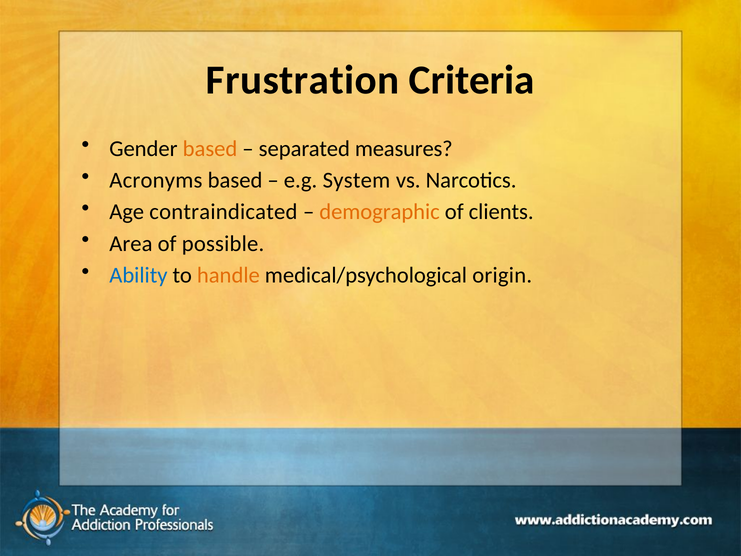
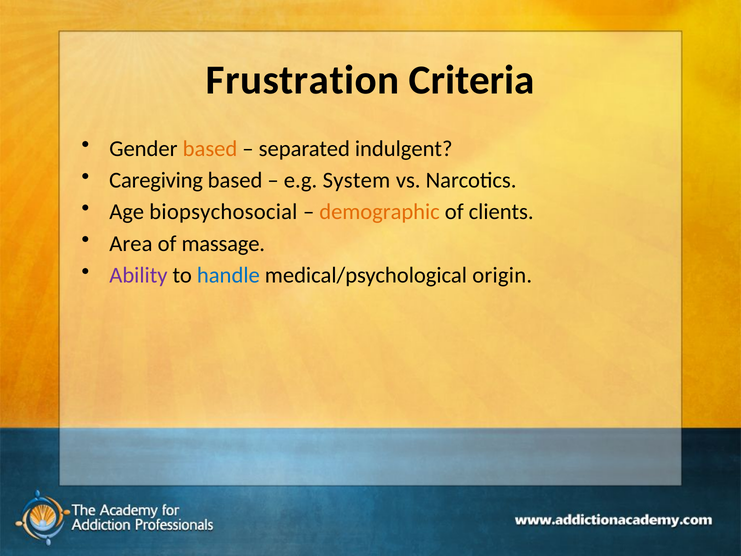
measures: measures -> indulgent
Acronyms: Acronyms -> Caregiving
contraindicated: contraindicated -> biopsychosocial
possible: possible -> massage
Ability colour: blue -> purple
handle colour: orange -> blue
